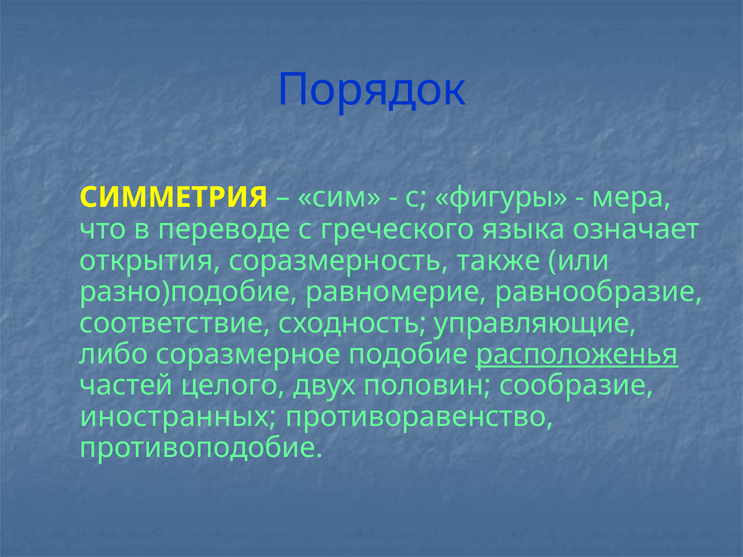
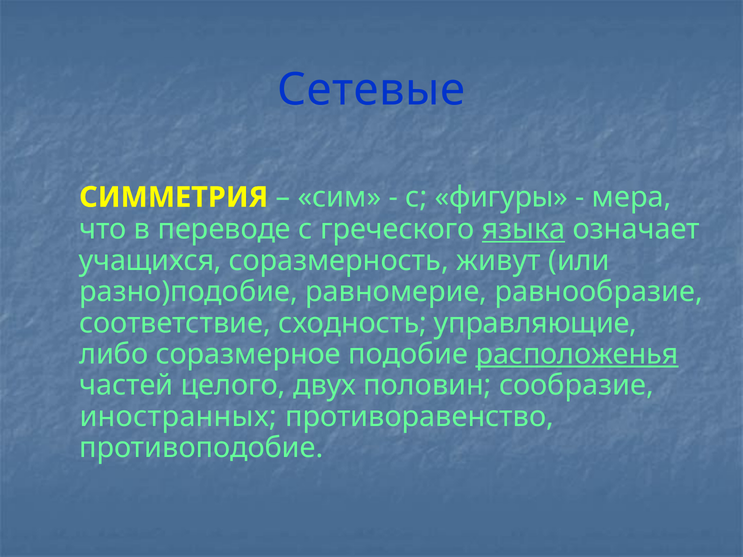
Порядок: Порядок -> Сетевые
языка underline: none -> present
открытия: открытия -> учащихся
также: также -> живут
